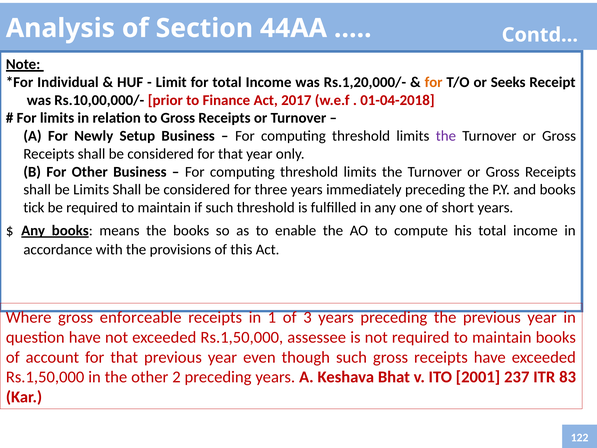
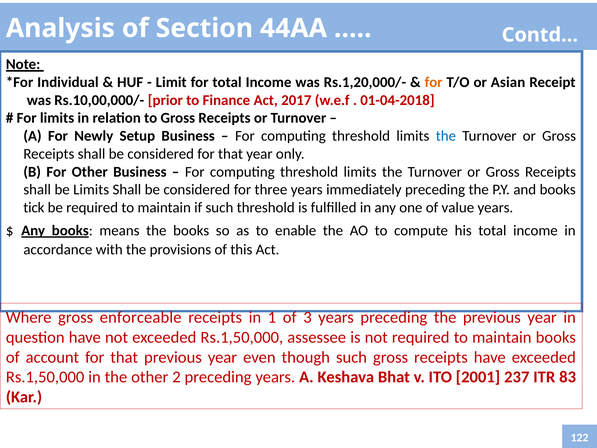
Seeks: Seeks -> Asian
the at (446, 136) colour: purple -> blue
short: short -> value
